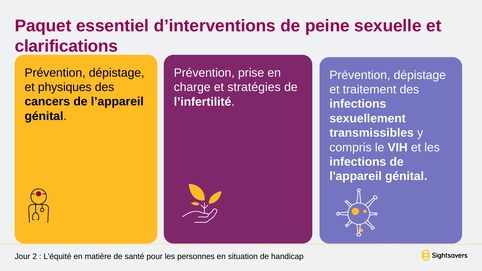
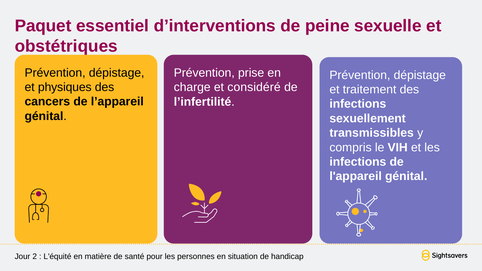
clarifications: clarifications -> obstétriques
stratégies: stratégies -> considéré
